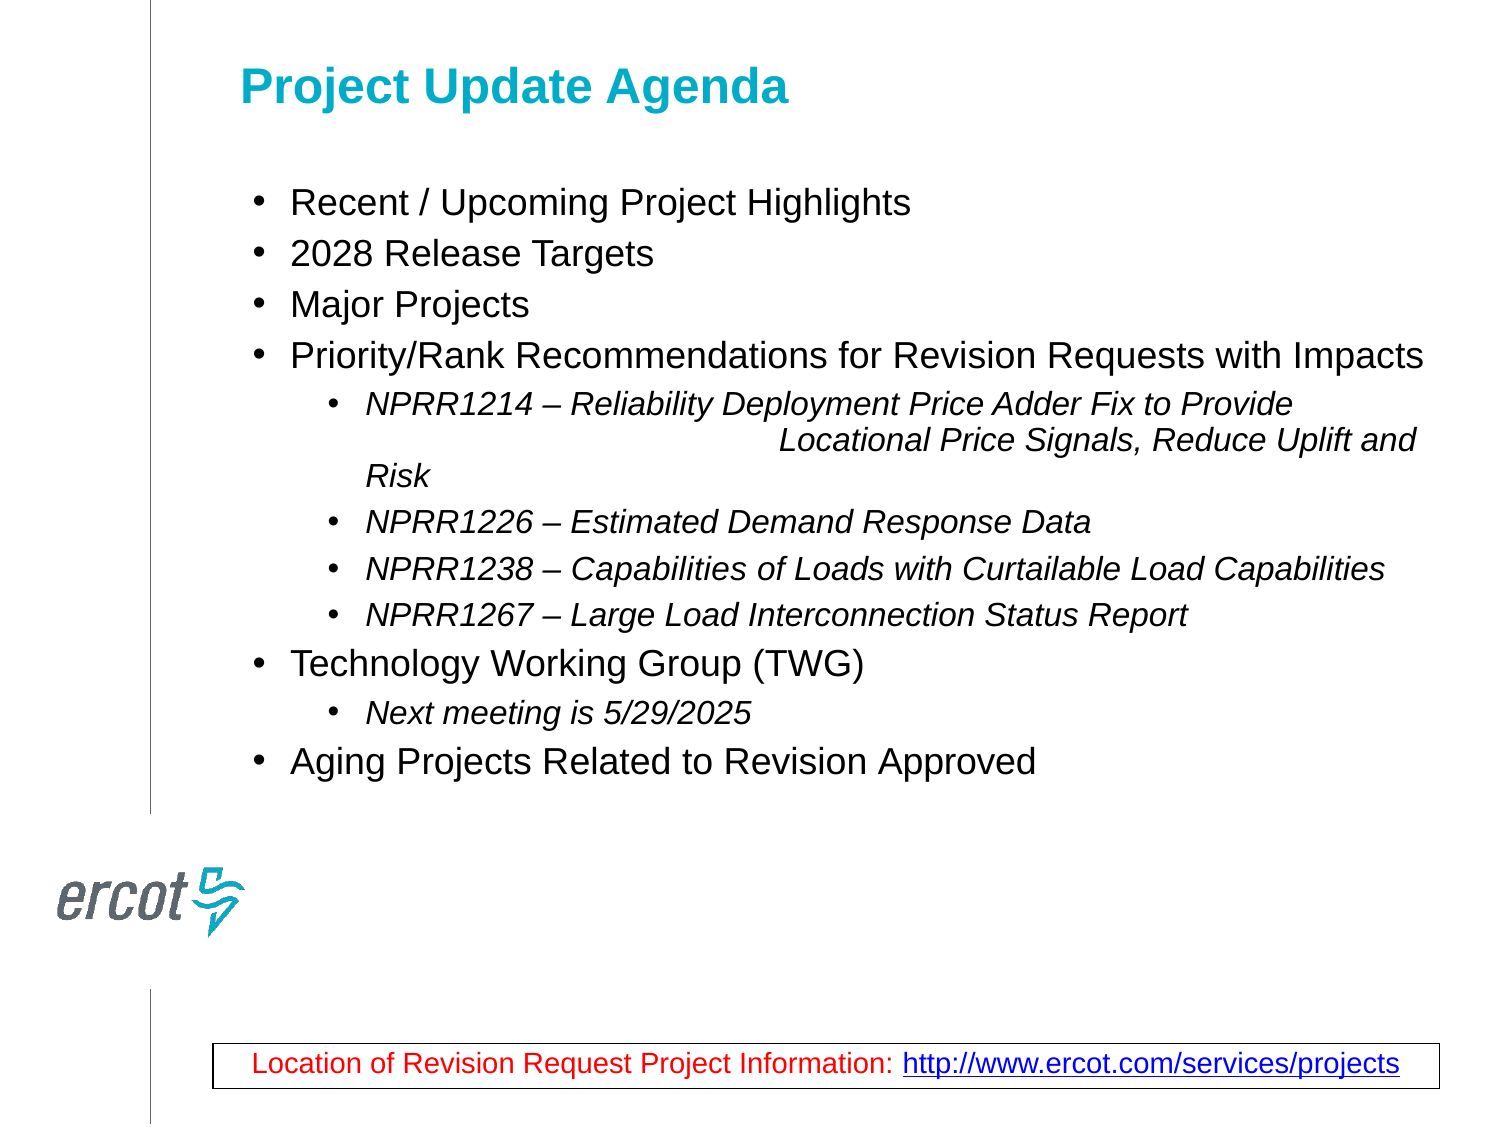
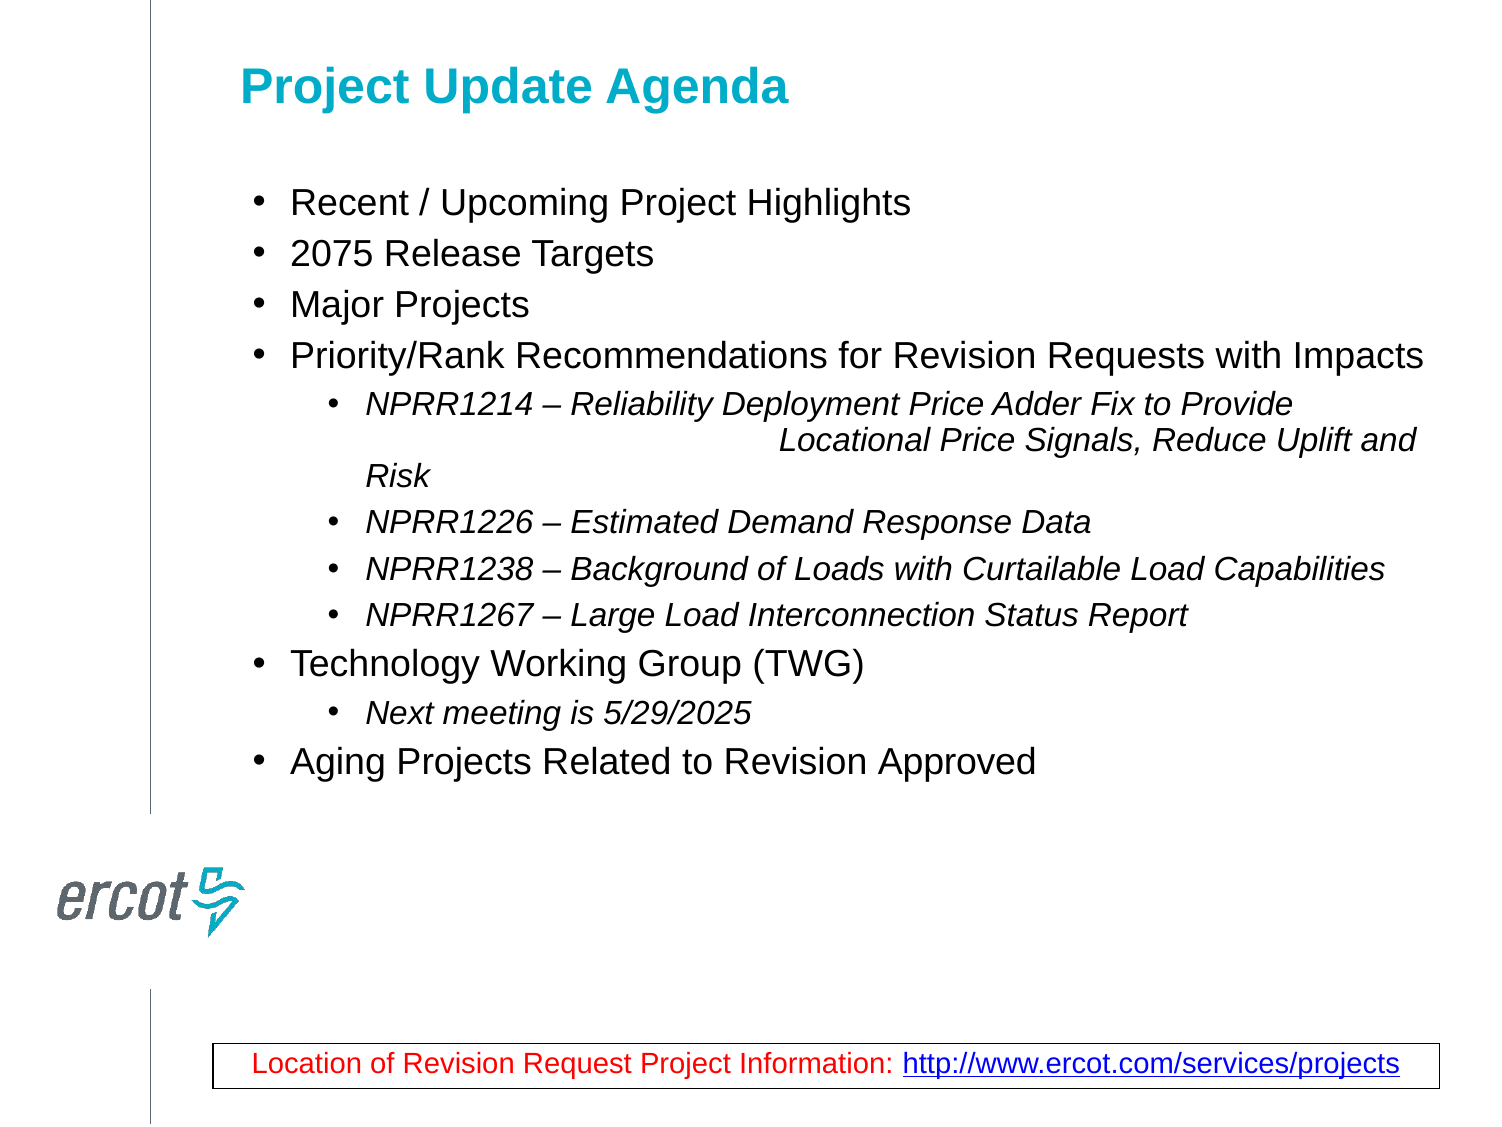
2028: 2028 -> 2075
Capabilities at (659, 569): Capabilities -> Background
